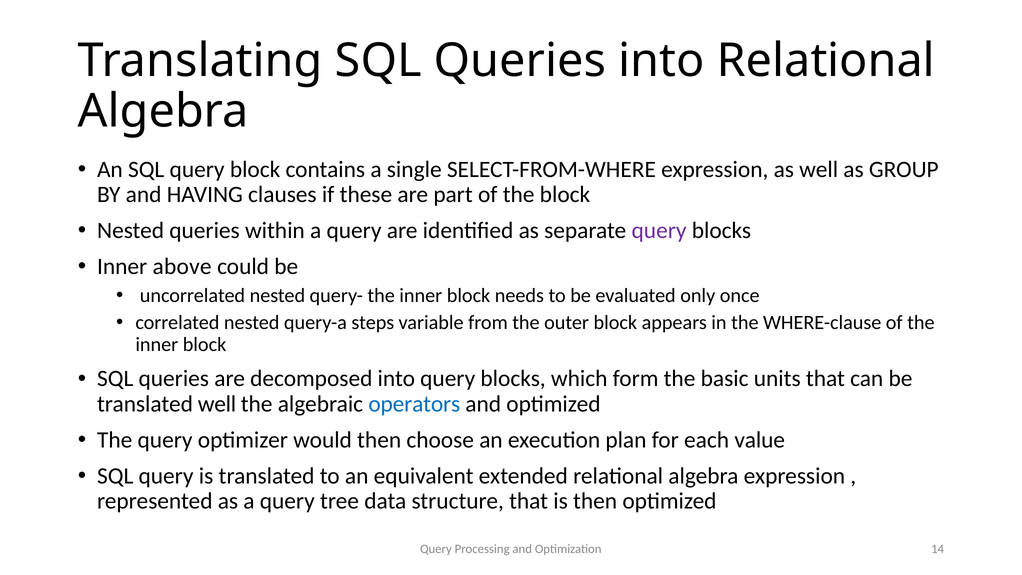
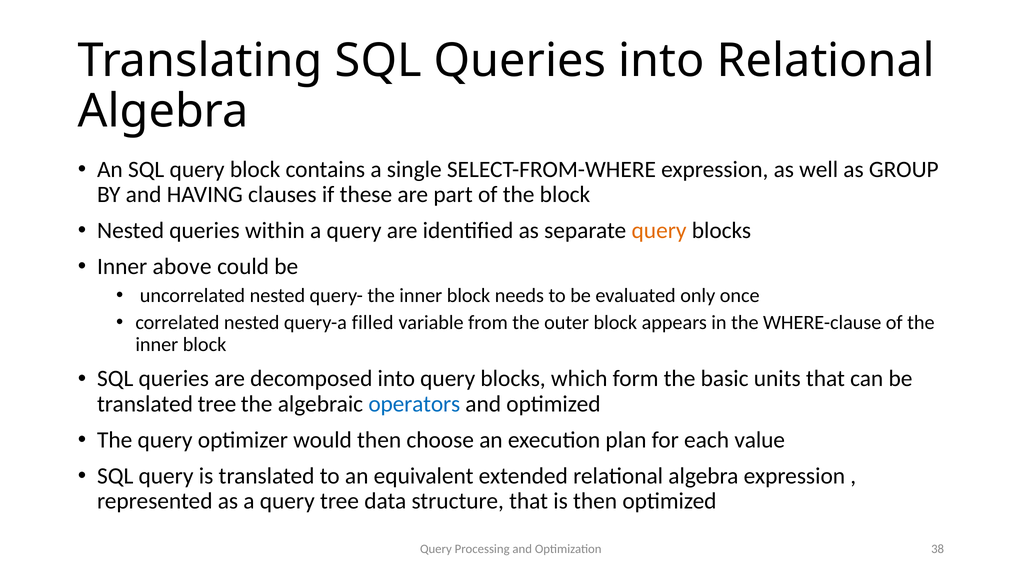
query at (659, 231) colour: purple -> orange
steps: steps -> filled
translated well: well -> tree
14: 14 -> 38
